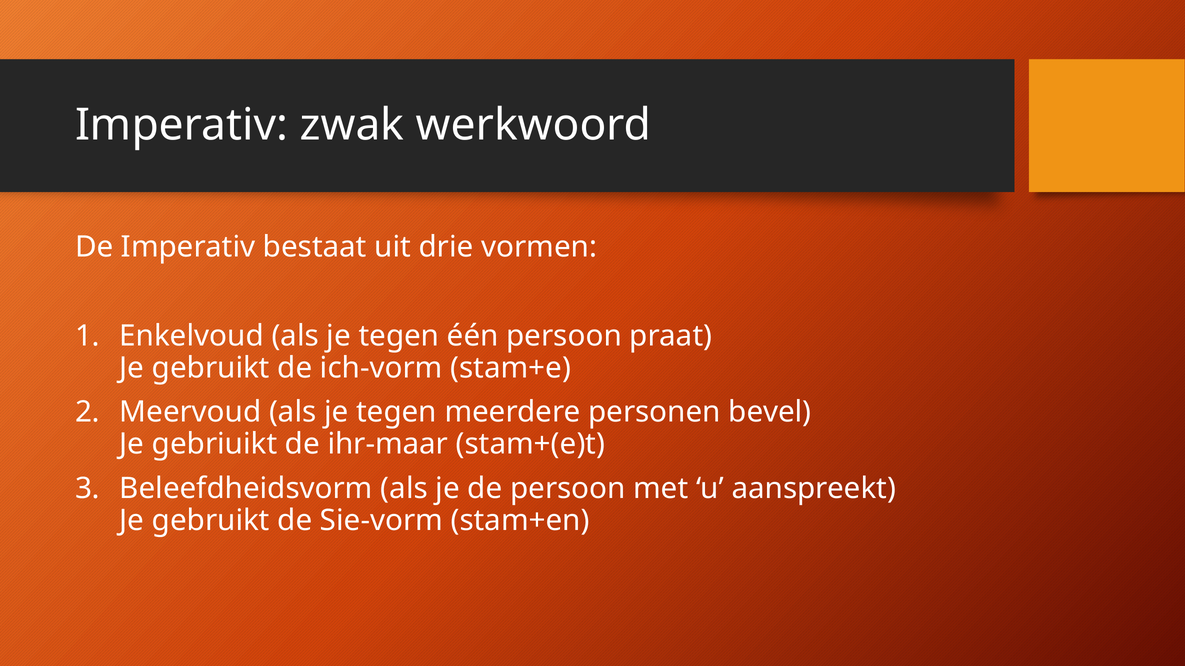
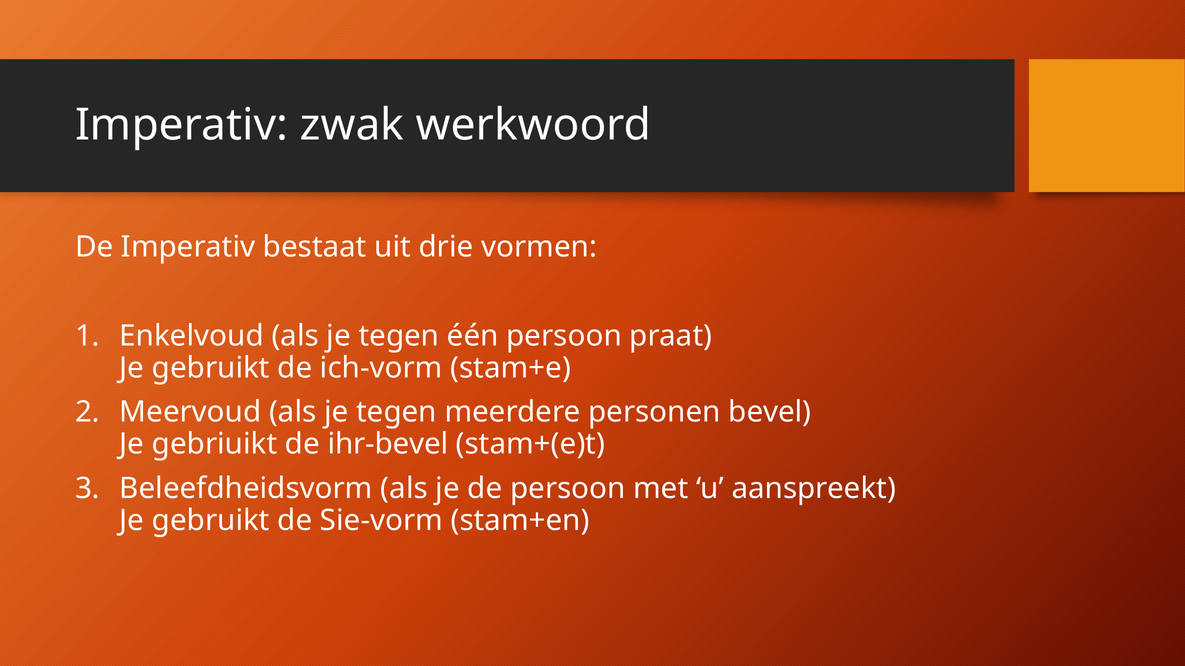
ihr-maar: ihr-maar -> ihr-bevel
